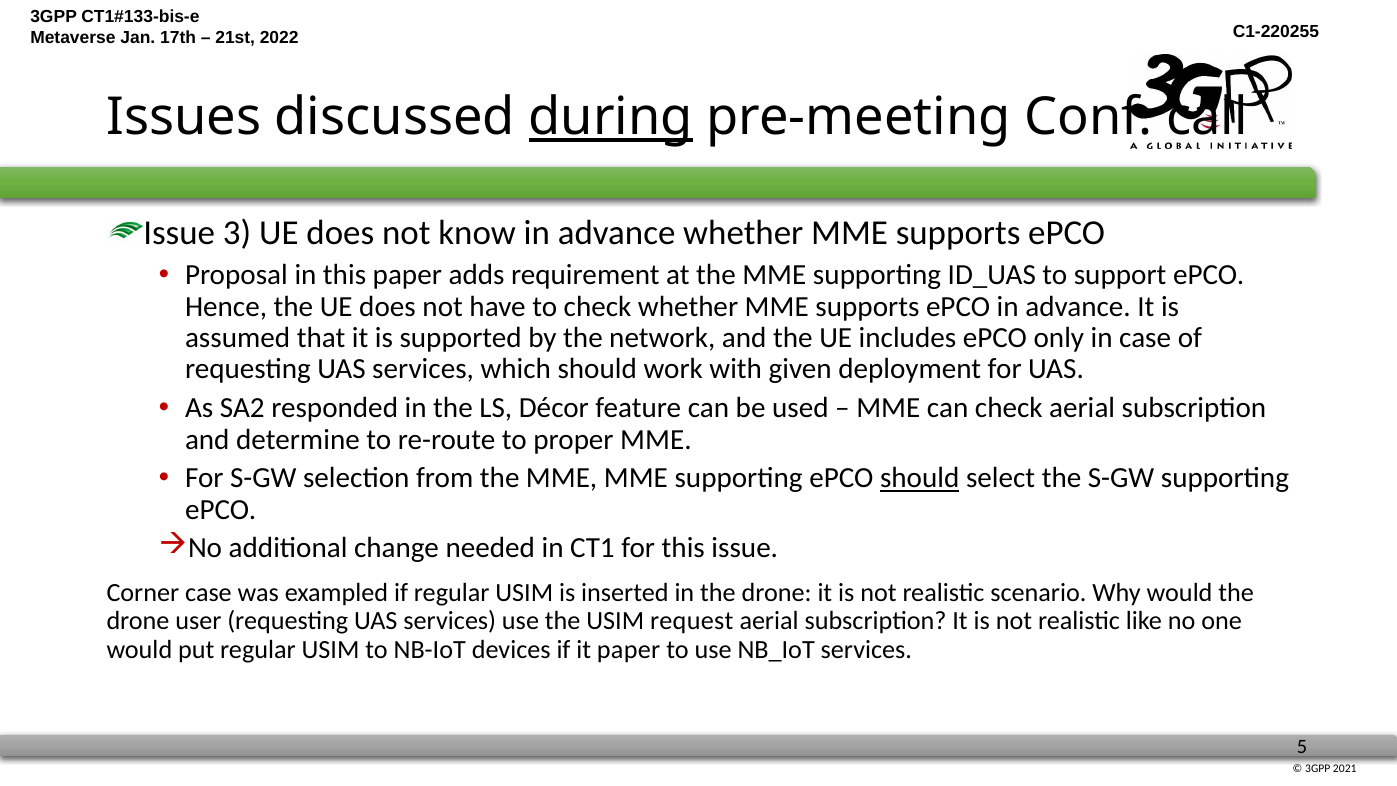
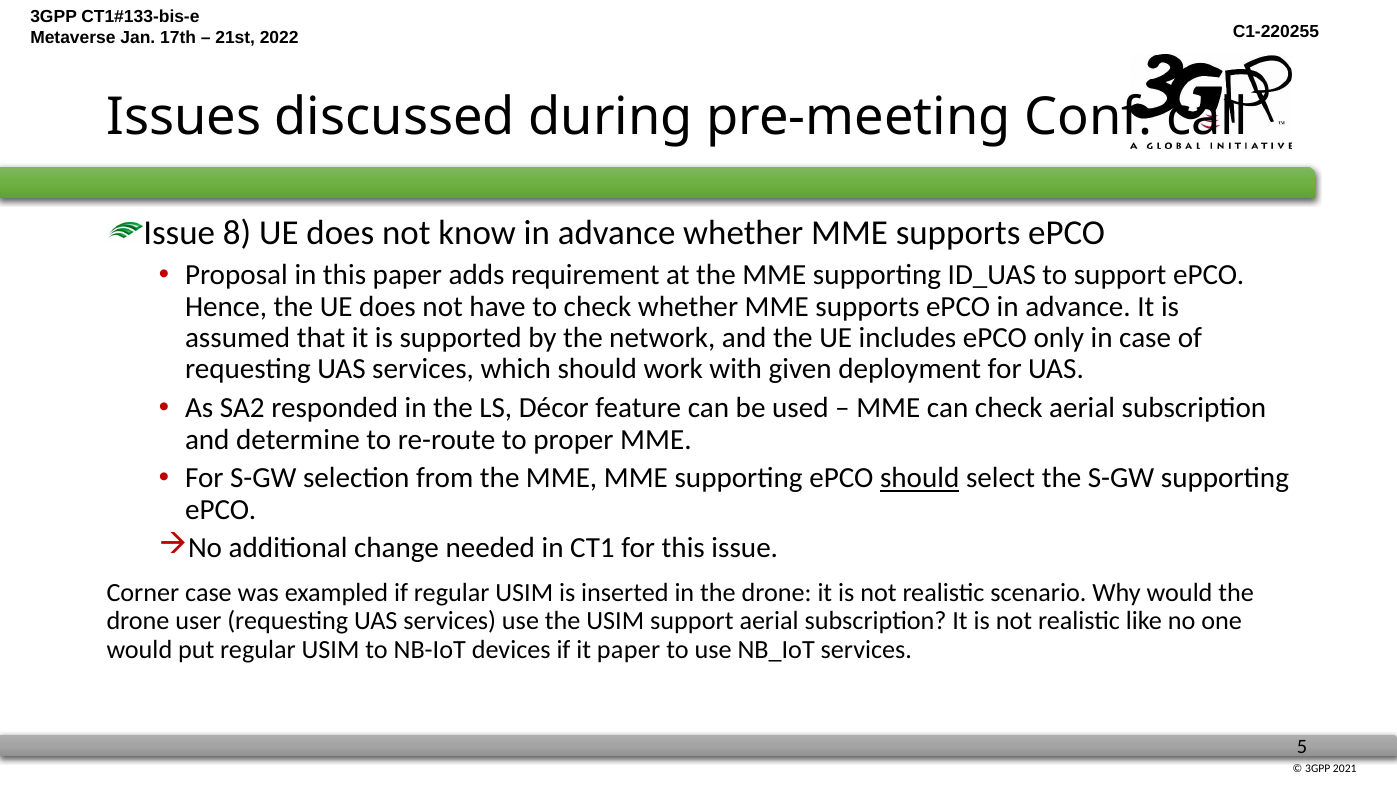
during underline: present -> none
3: 3 -> 8
USIM request: request -> support
